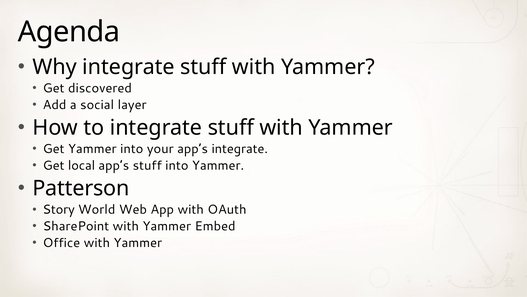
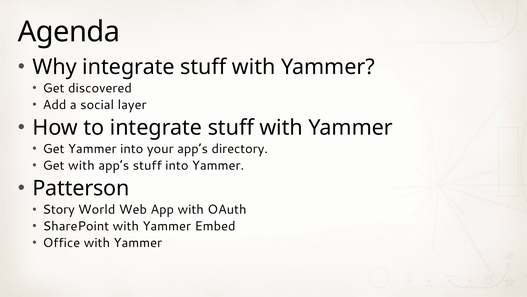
app’s integrate: integrate -> directory
Get local: local -> with
